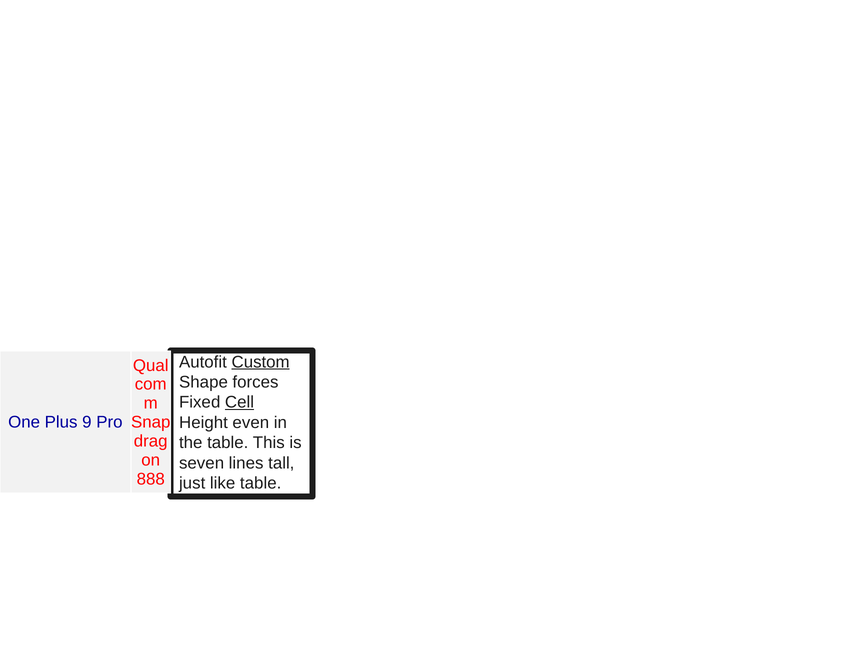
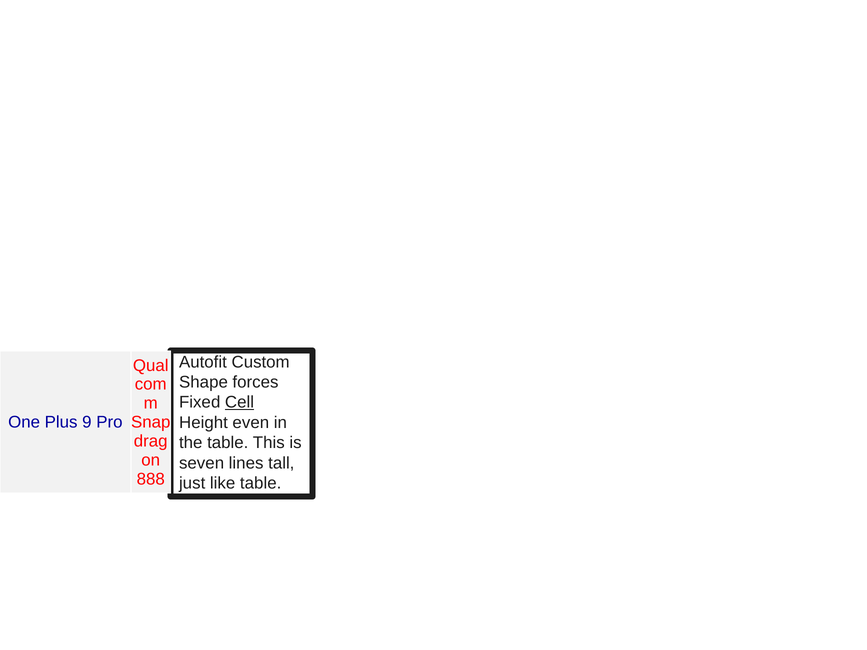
Custom underline: present -> none
